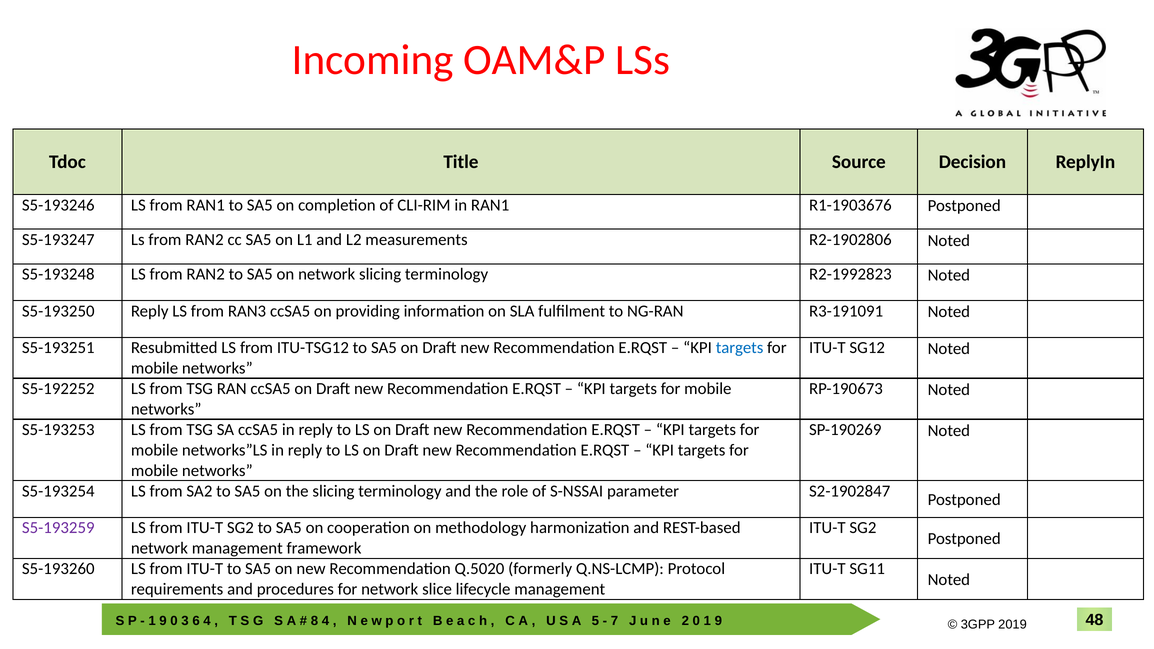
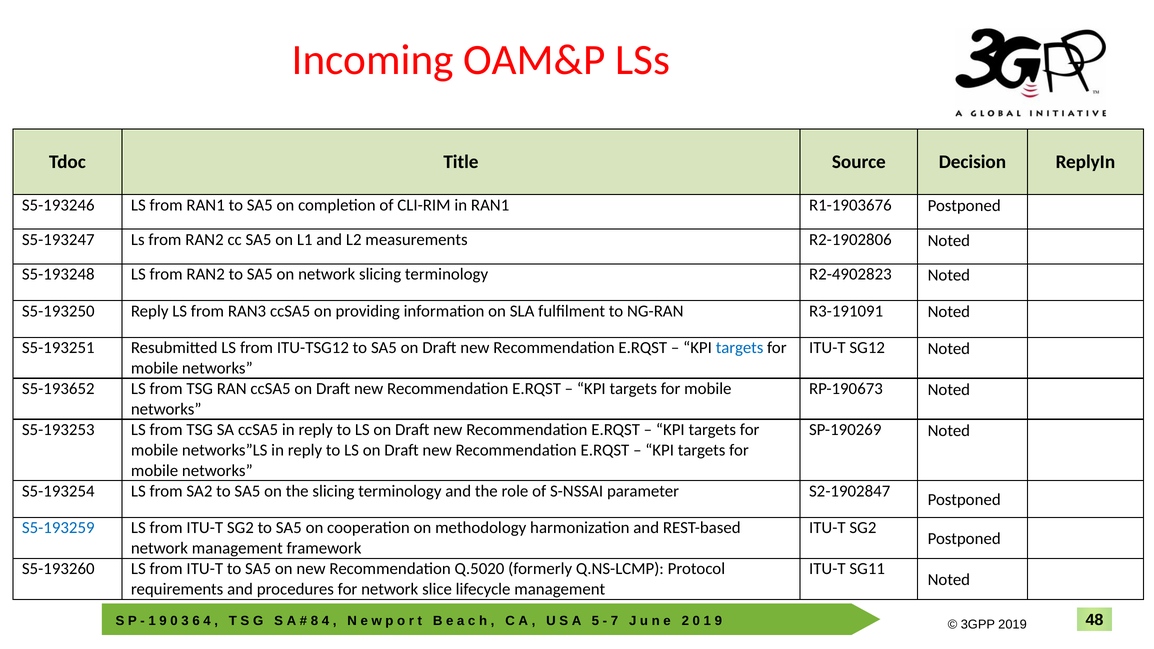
R2-1992823: R2-1992823 -> R2-4902823
S5-192252: S5-192252 -> S5-193652
S5-193259 colour: purple -> blue
